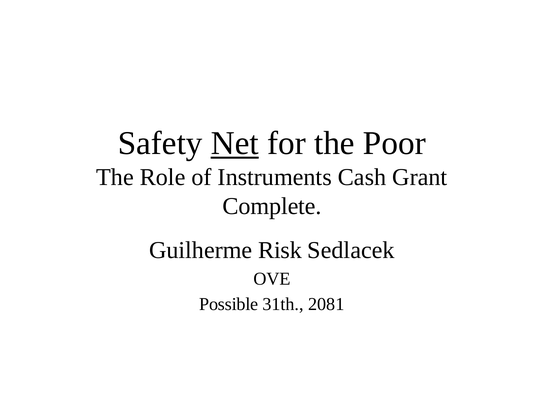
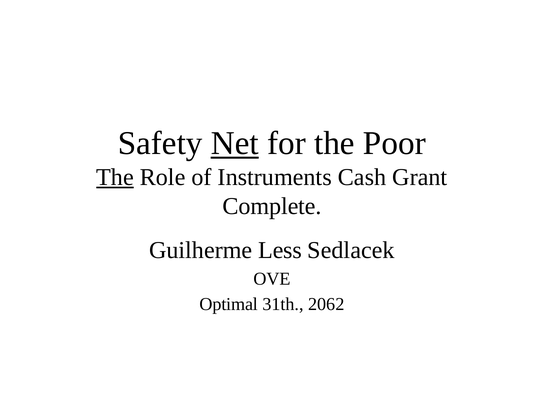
The at (115, 177) underline: none -> present
Risk: Risk -> Less
Possible: Possible -> Optimal
2081: 2081 -> 2062
